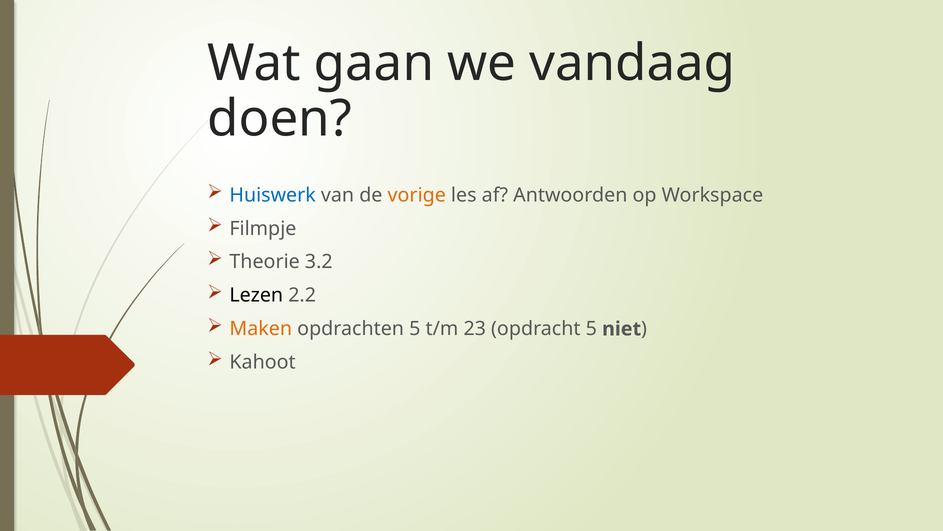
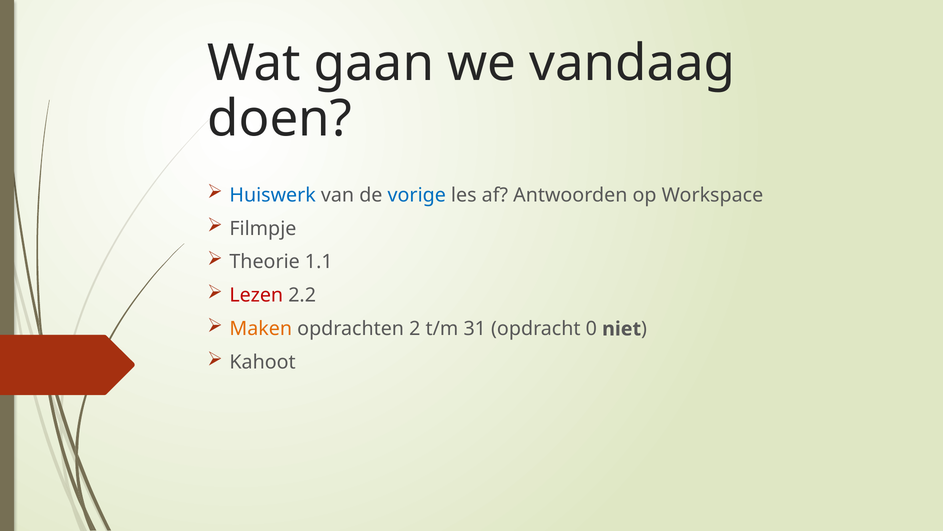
vorige colour: orange -> blue
3.2: 3.2 -> 1.1
Lezen colour: black -> red
opdrachten 5: 5 -> 2
23: 23 -> 31
opdracht 5: 5 -> 0
